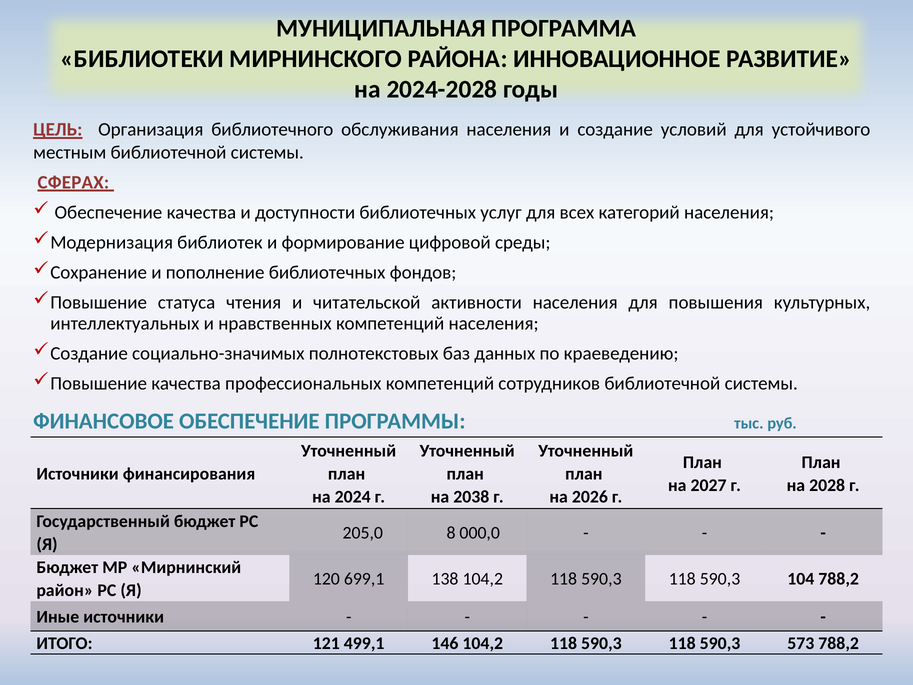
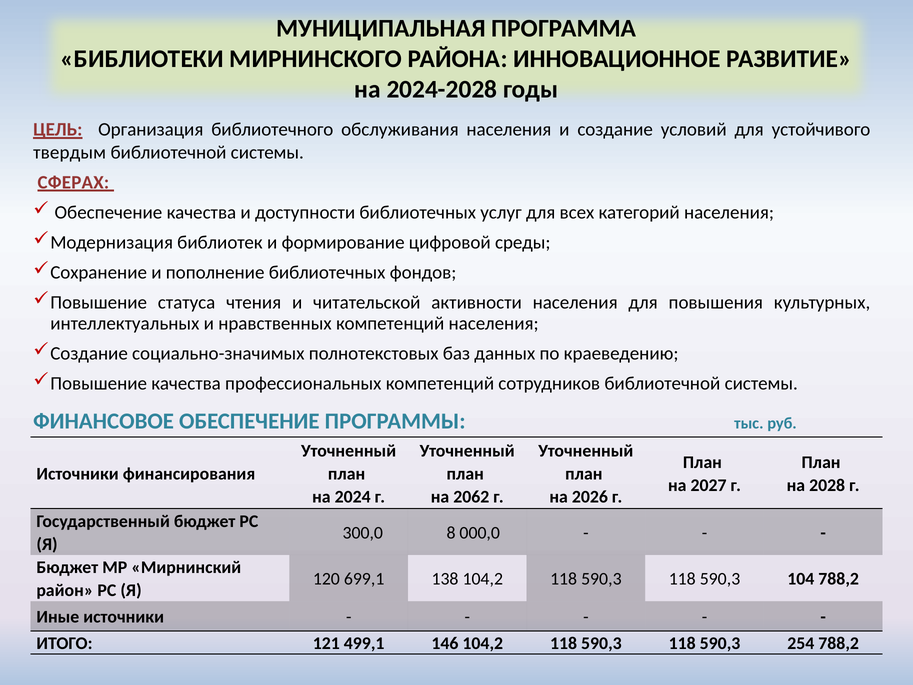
местным: местным -> твердым
2038: 2038 -> 2062
205,0: 205,0 -> 300,0
573: 573 -> 254
